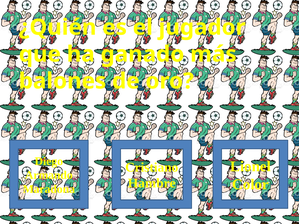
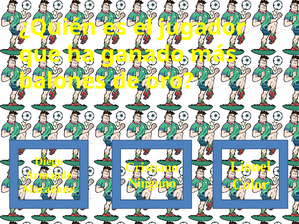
Hambre: Hambre -> Ninguno
